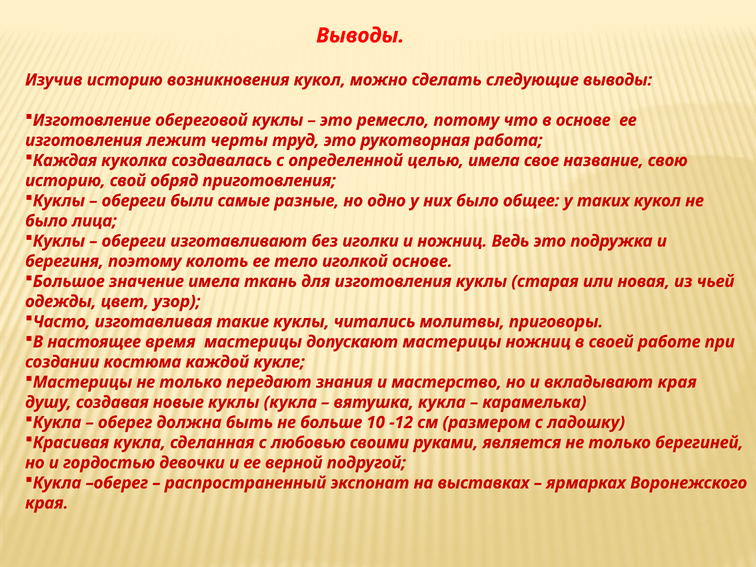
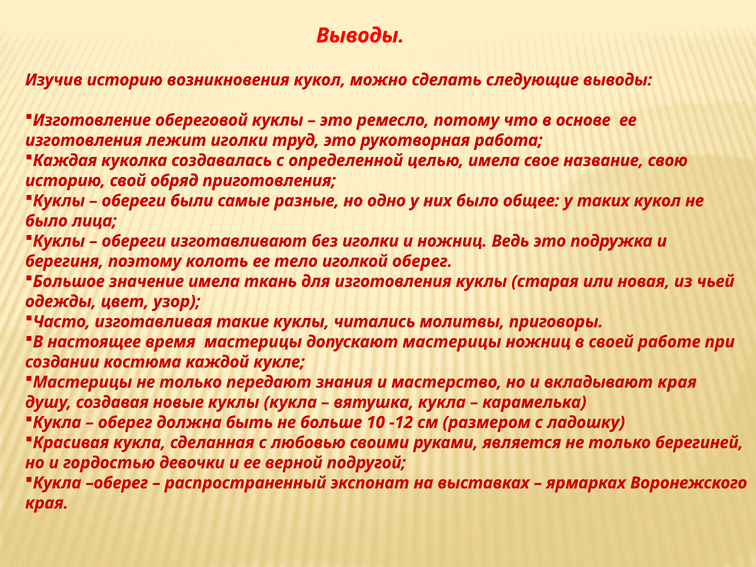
лежит черты: черты -> иголки
иголкой основе: основе -> оберег
